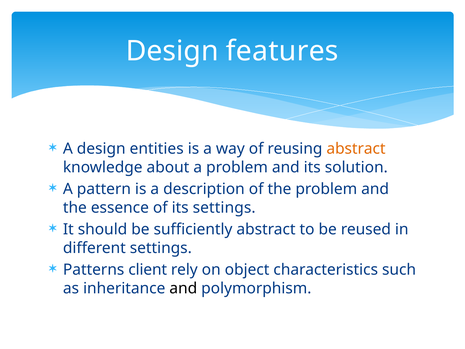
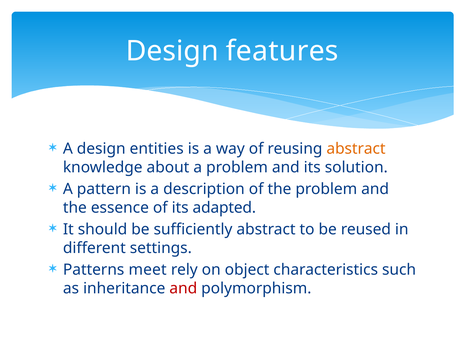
its settings: settings -> adapted
client: client -> meet
and at (183, 288) colour: black -> red
